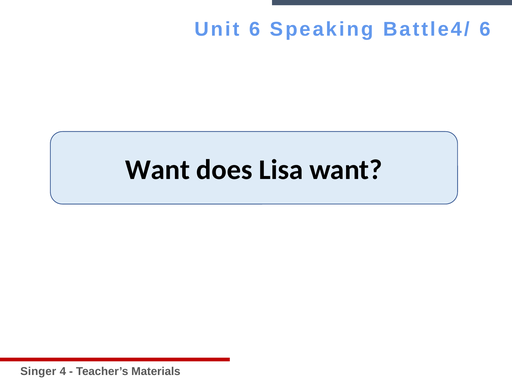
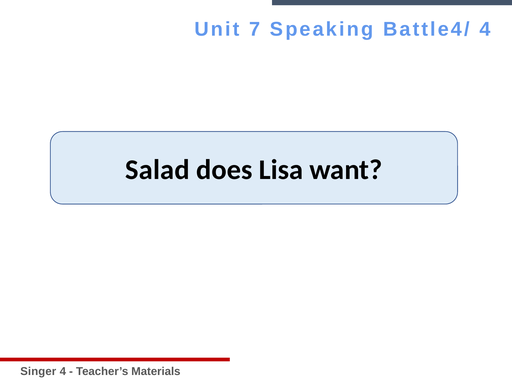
Unit 6: 6 -> 7
Battle4/ 6: 6 -> 4
Want at (158, 170): Want -> Salad
